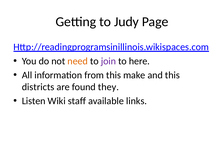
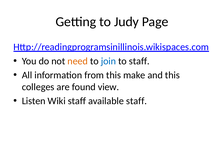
join colour: purple -> blue
to here: here -> staff
districts: districts -> colleges
they: they -> view
available links: links -> staff
